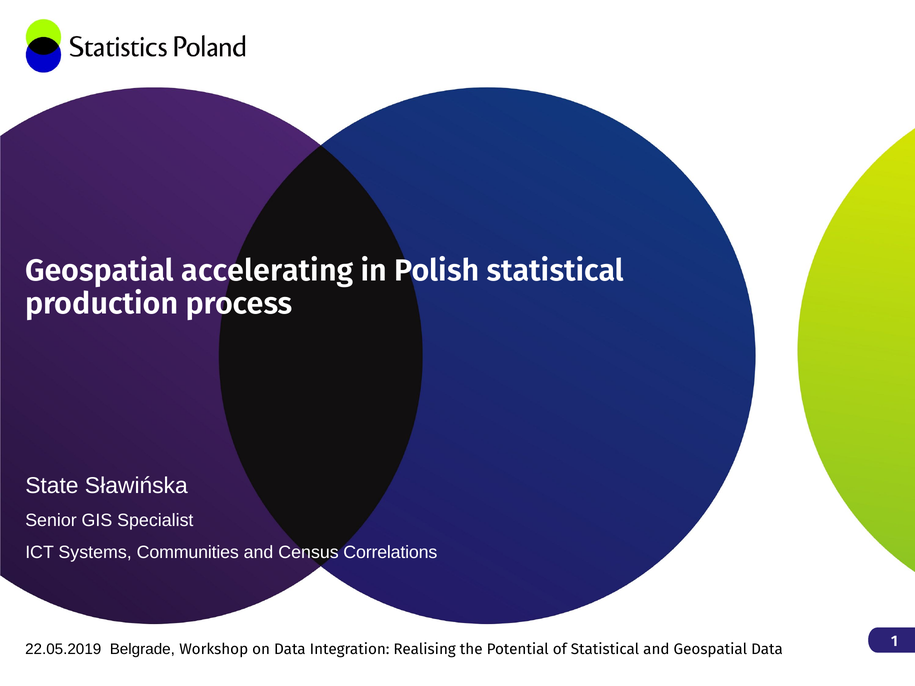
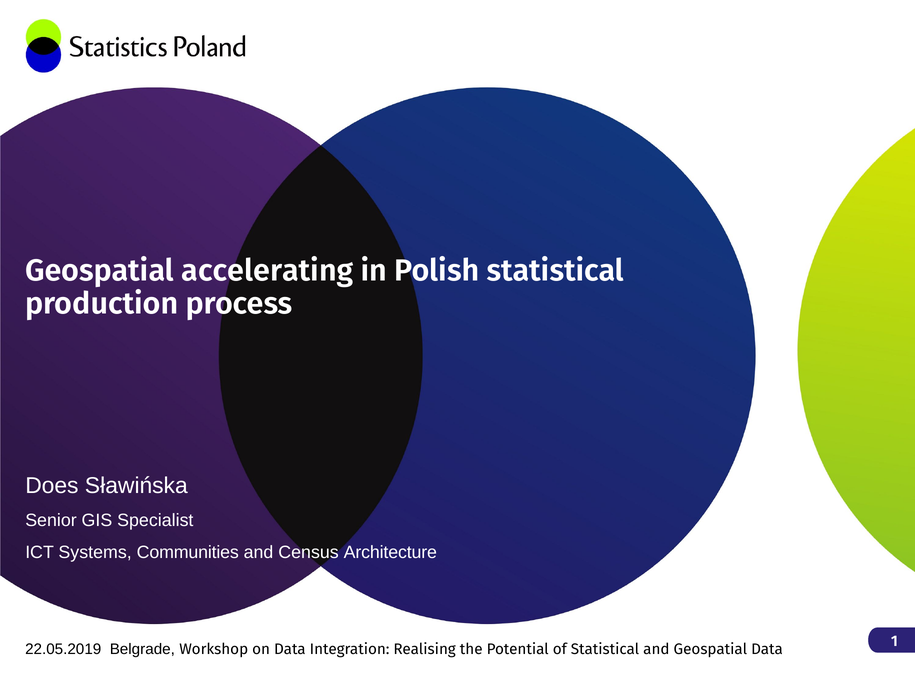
State: State -> Does
Correlations: Correlations -> Architecture
